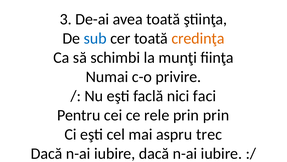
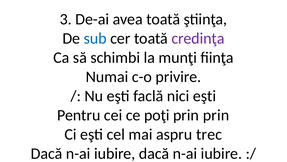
credinţa colour: orange -> purple
nici faci: faci -> eşti
rele: rele -> poţi
